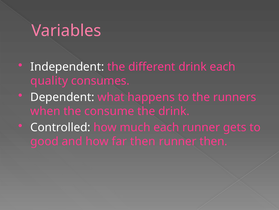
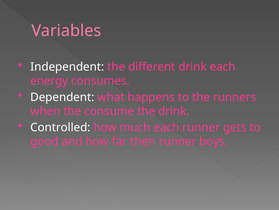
quality: quality -> energy
runner then: then -> boys
